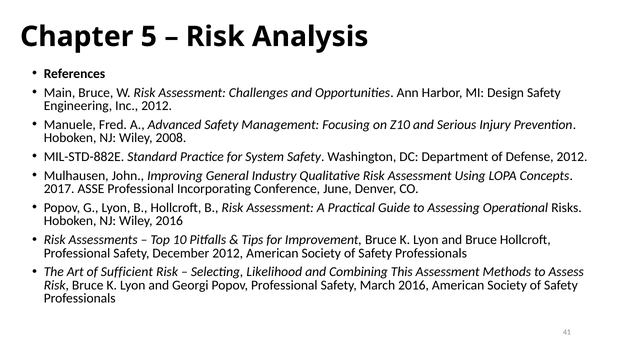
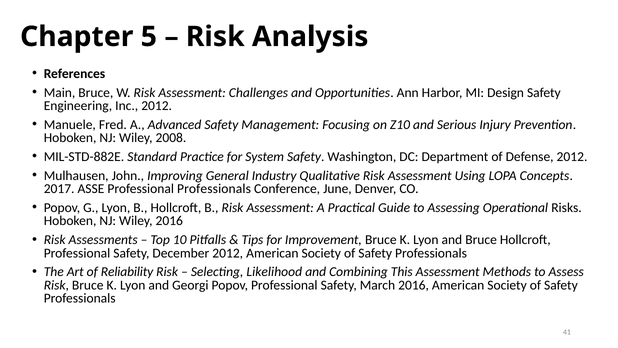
Professional Incorporating: Incorporating -> Professionals
Sufficient: Sufficient -> Reliability
